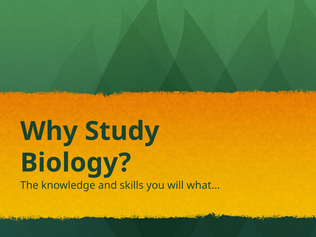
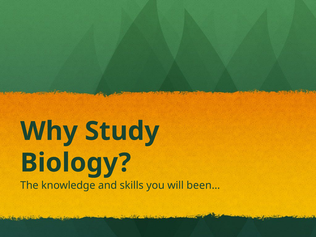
what…: what… -> been…
